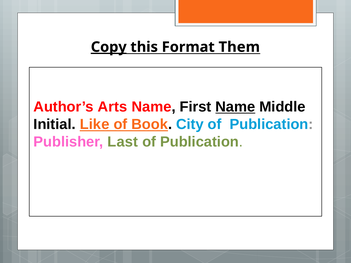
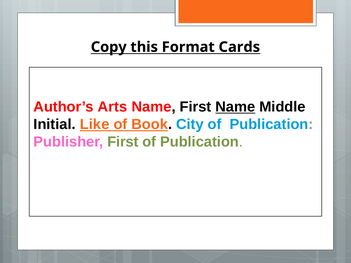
Copy underline: present -> none
Them: Them -> Cards
Publisher Last: Last -> First
